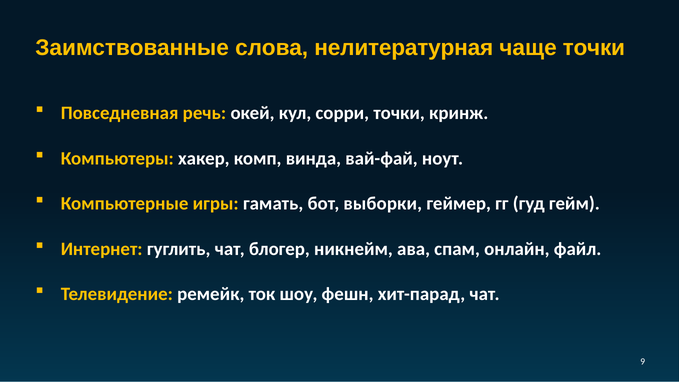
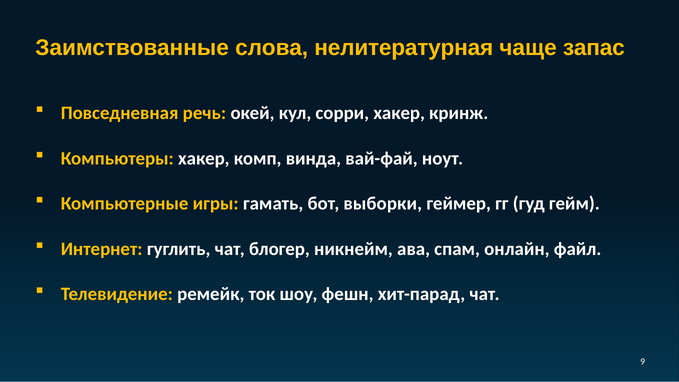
чаще точки: точки -> запас
сорри точки: точки -> хакер
